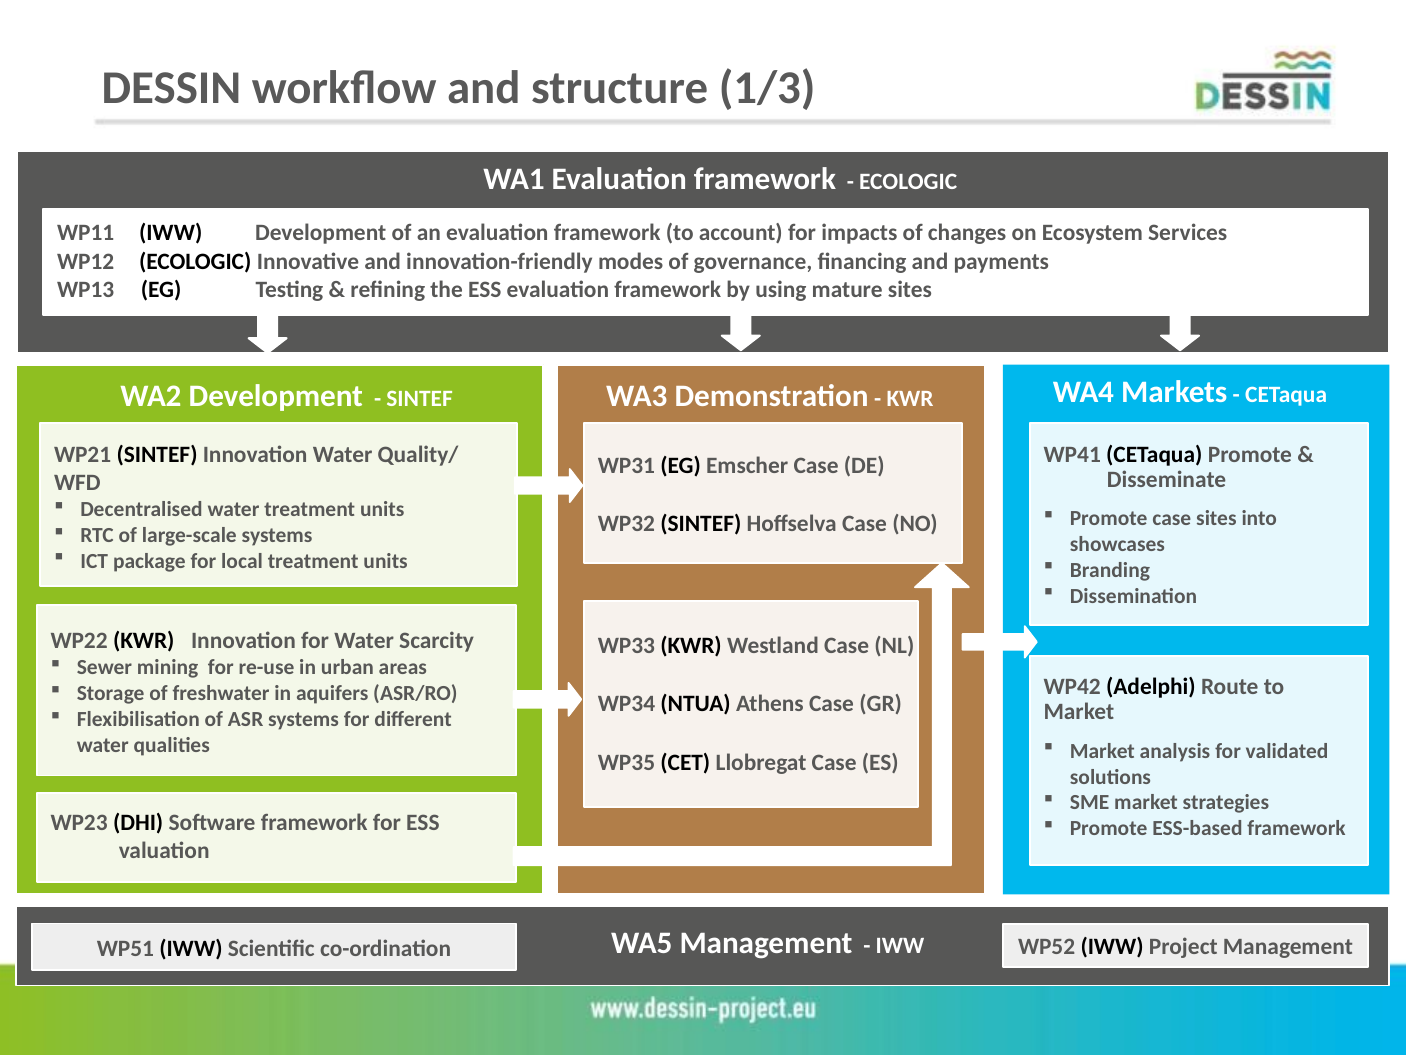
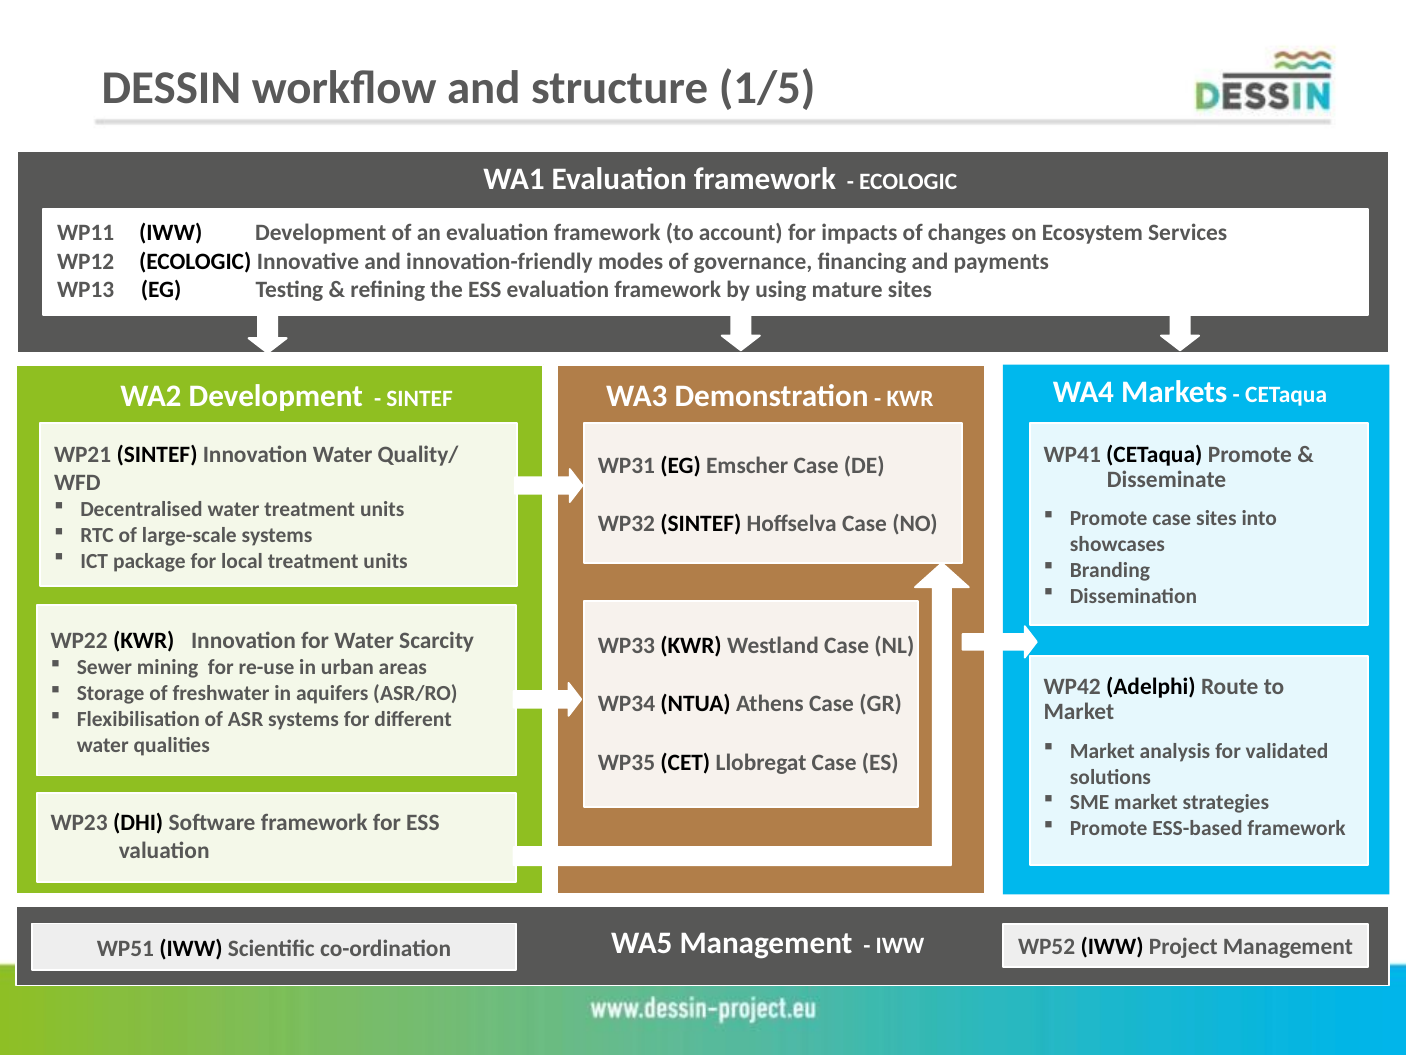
1/3: 1/3 -> 1/5
